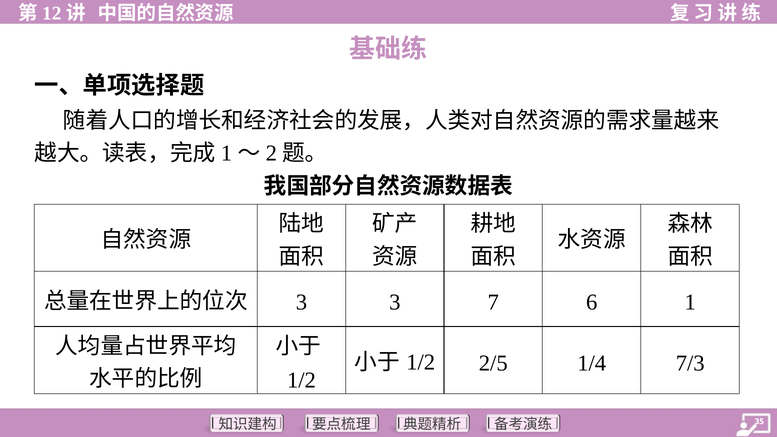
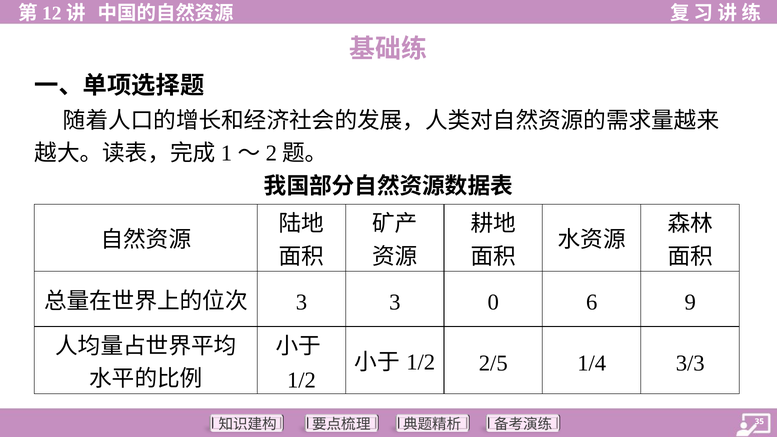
7: 7 -> 0
6 1: 1 -> 9
7/3: 7/3 -> 3/3
